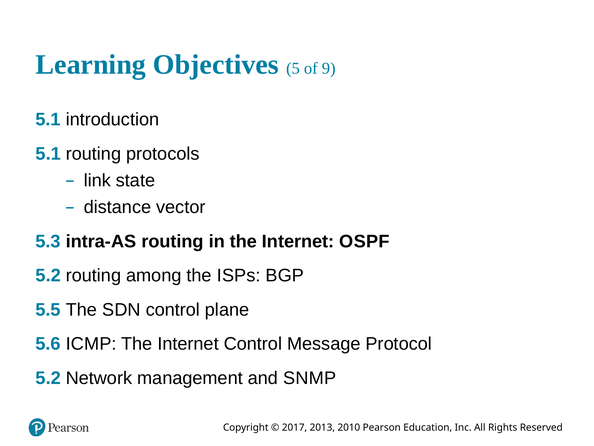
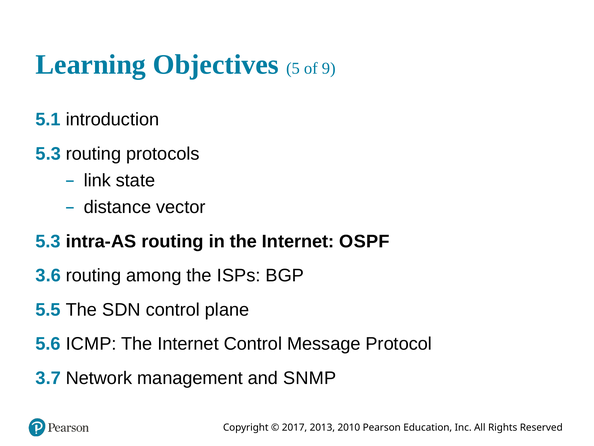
5.1 at (48, 154): 5.1 -> 5.3
5.2 at (48, 275): 5.2 -> 3.6
5.2 at (48, 378): 5.2 -> 3.7
